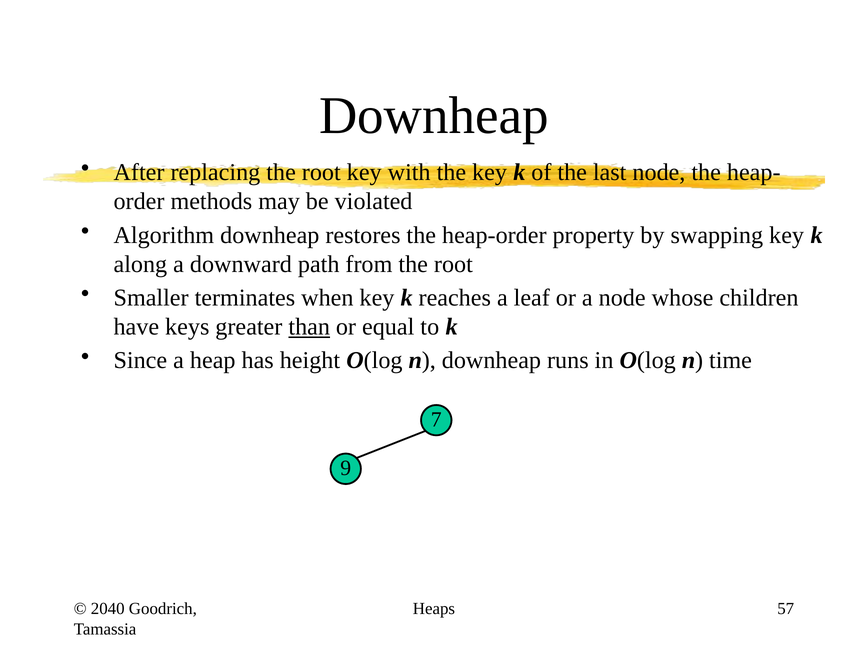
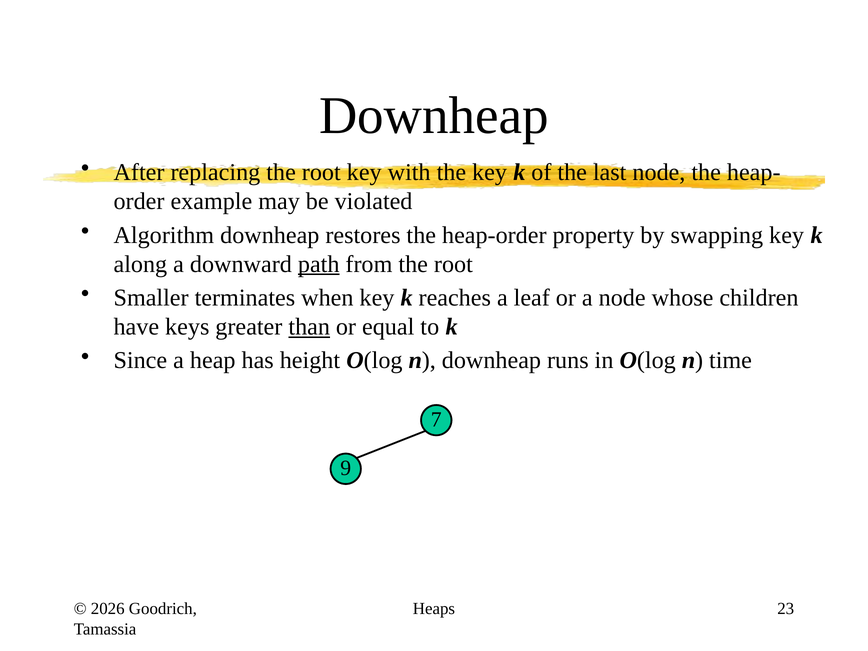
methods: methods -> example
path underline: none -> present
2040: 2040 -> 2026
57: 57 -> 23
